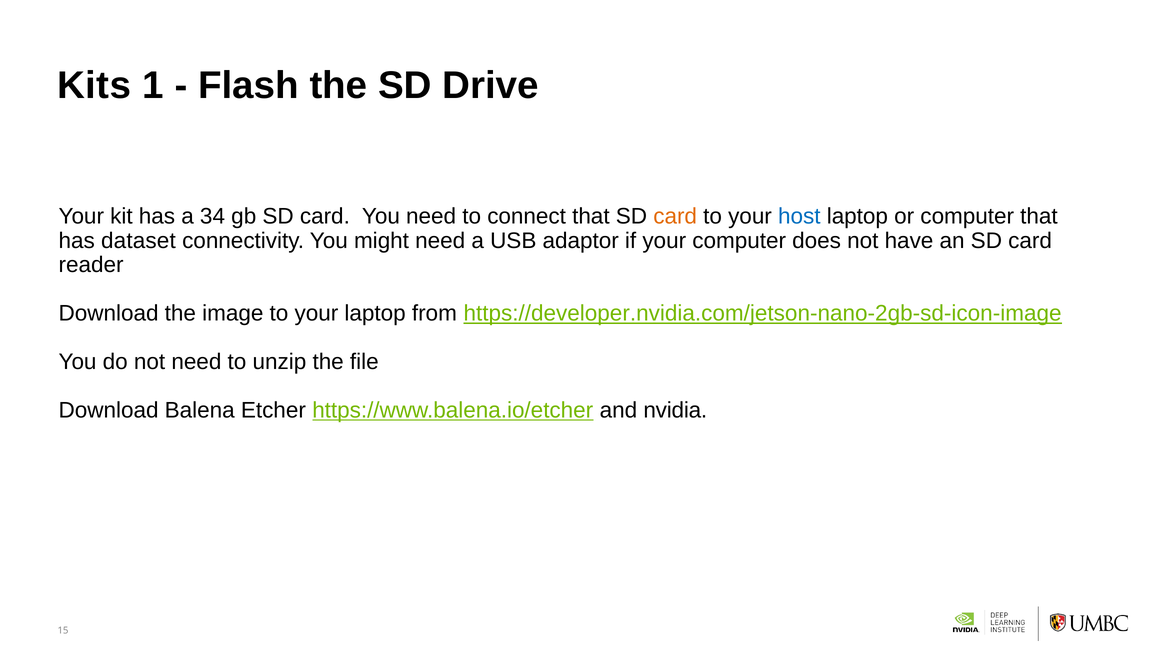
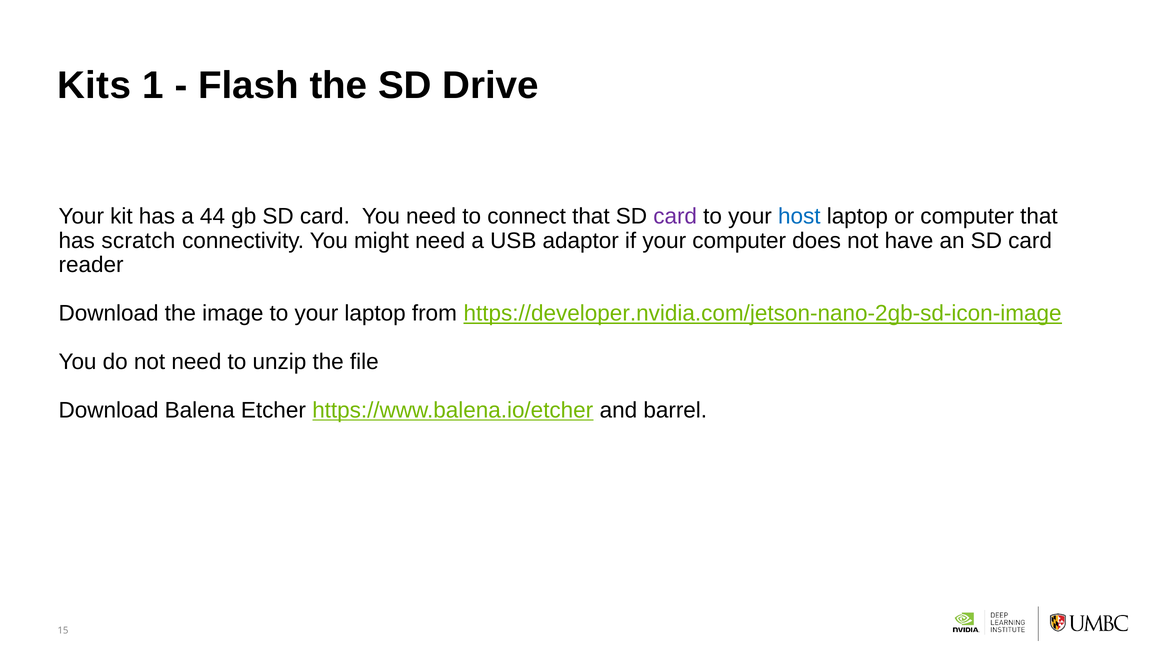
34: 34 -> 44
card at (675, 217) colour: orange -> purple
dataset: dataset -> scratch
nvidia: nvidia -> barrel
